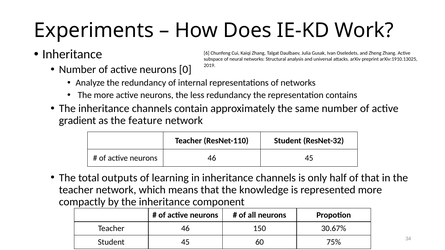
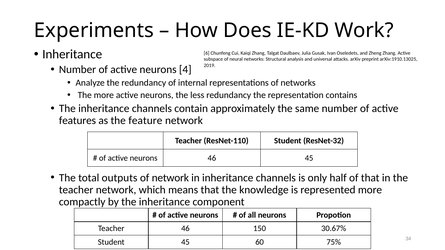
0: 0 -> 4
gradient: gradient -> features
of learning: learning -> network
